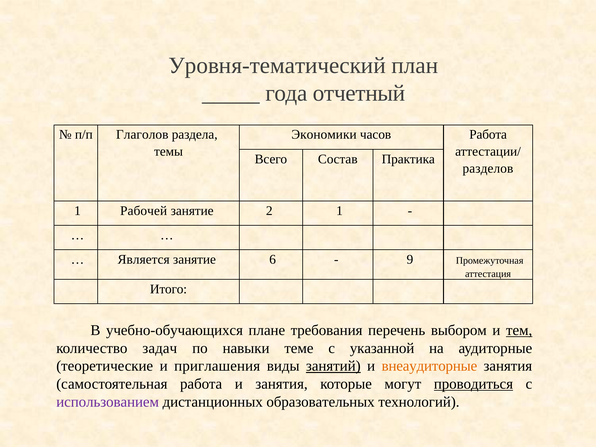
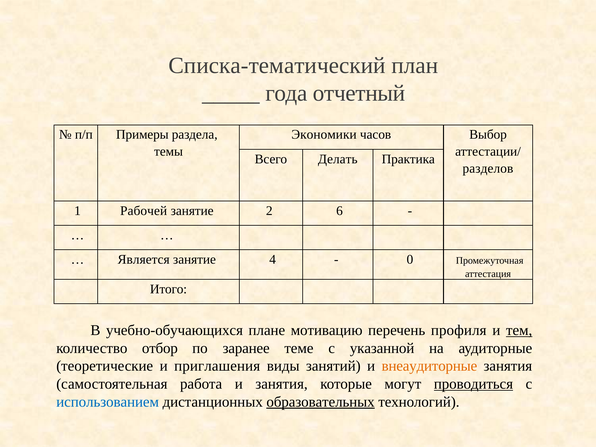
Уровня-тематический: Уровня-тематический -> Списка-тематический
Глаголов: Глаголов -> Примеры
часов Работа: Работа -> Выбор
Состав: Состав -> Делать
2 1: 1 -> 6
6: 6 -> 4
9: 9 -> 0
требования: требования -> мотивацию
выбором: выбором -> профиля
задач: задач -> отбор
навыки: навыки -> заранее
занятий underline: present -> none
использованием colour: purple -> blue
образовательных underline: none -> present
